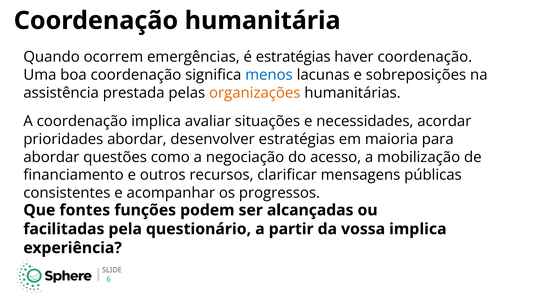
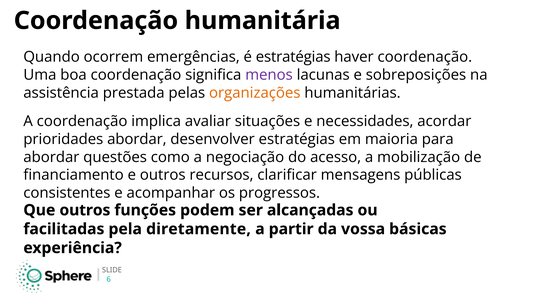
menos colour: blue -> purple
Que fontes: fontes -> outros
questionário: questionário -> diretamente
vossa implica: implica -> básicas
